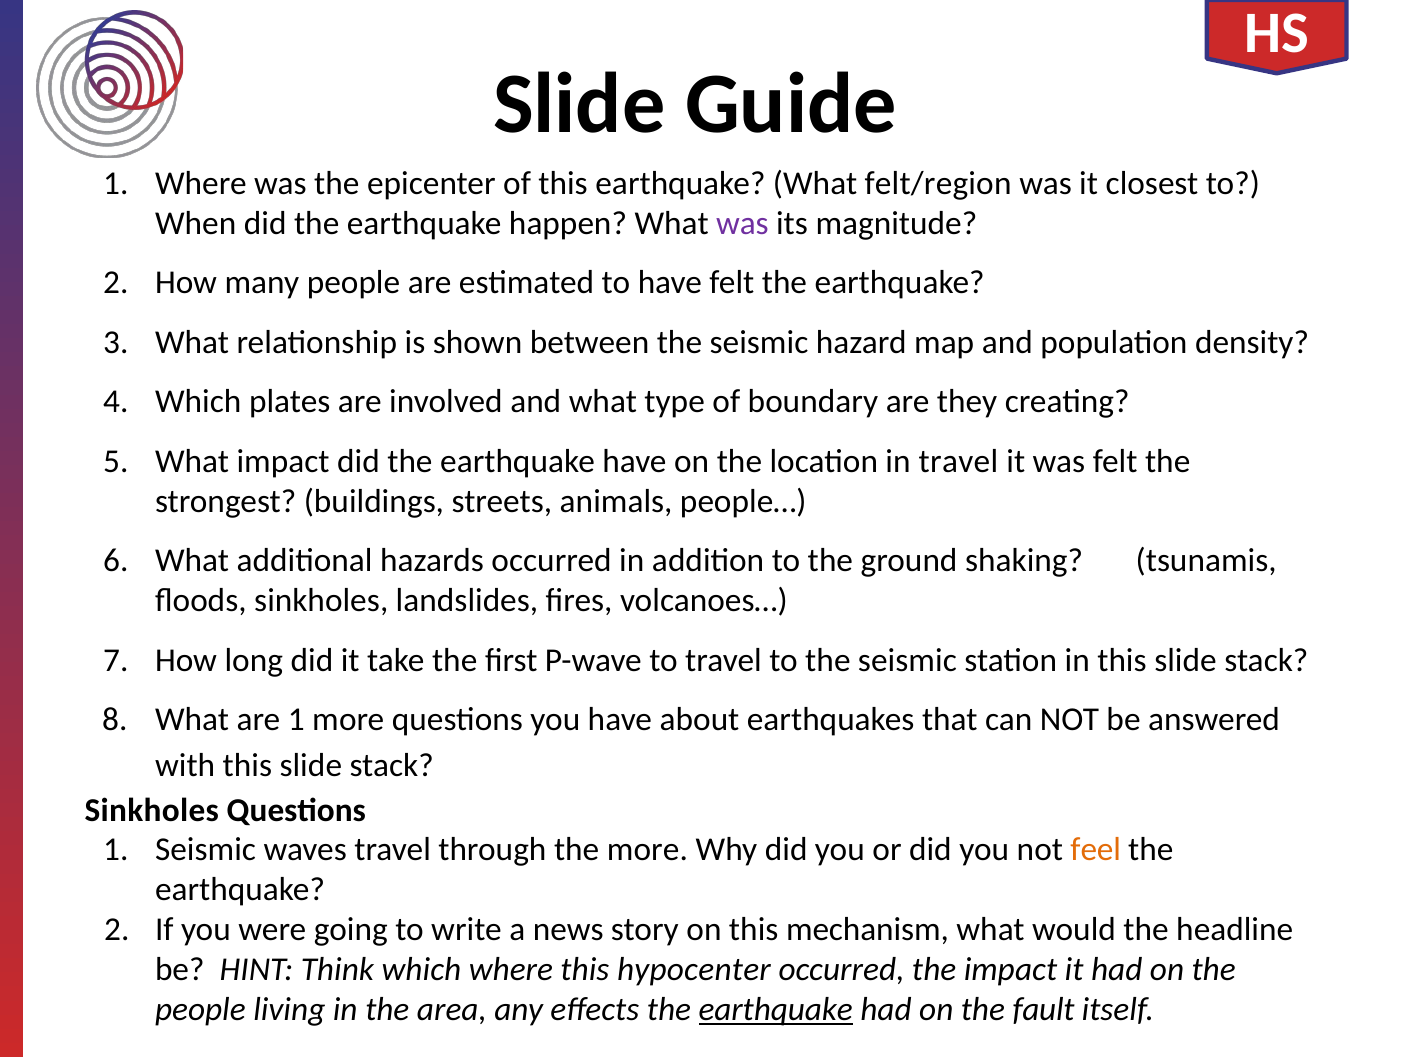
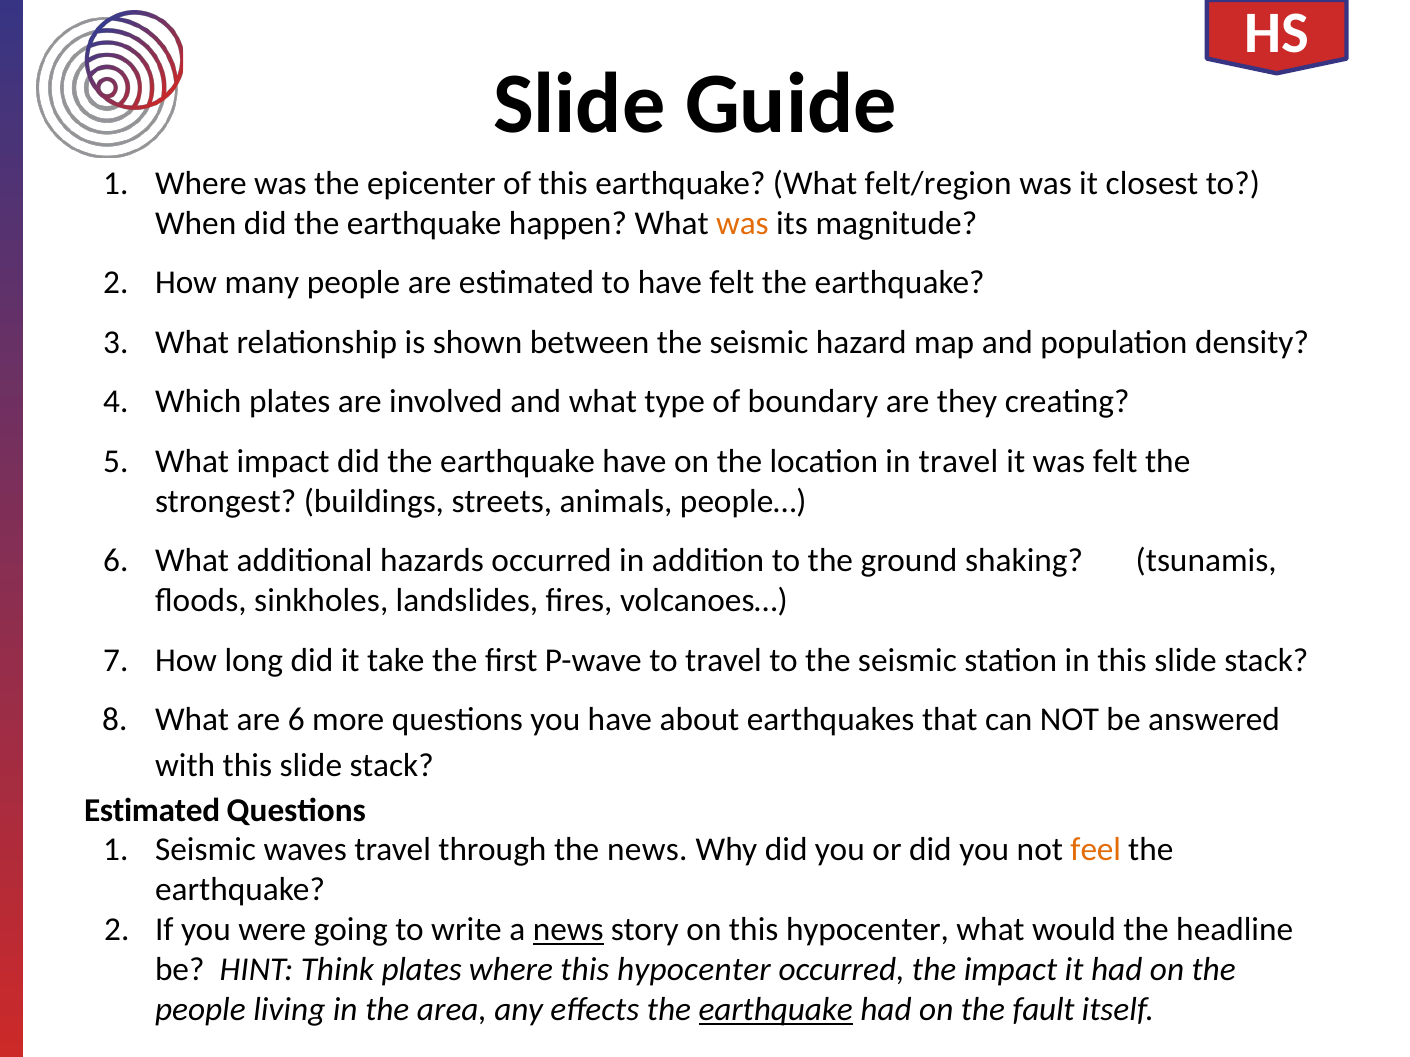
was at (742, 223) colour: purple -> orange
are 1: 1 -> 6
Sinkholes at (152, 810): Sinkholes -> Estimated
the more: more -> news
news at (568, 930) underline: none -> present
on this mechanism: mechanism -> hypocenter
Think which: which -> plates
